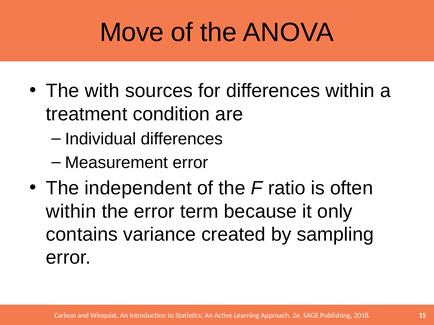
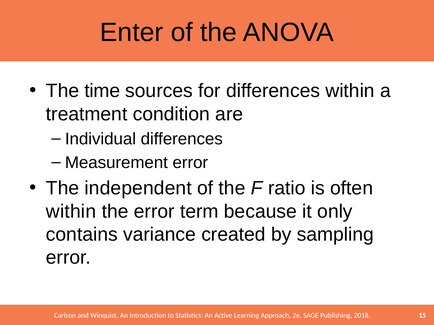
Move: Move -> Enter
with: with -> time
